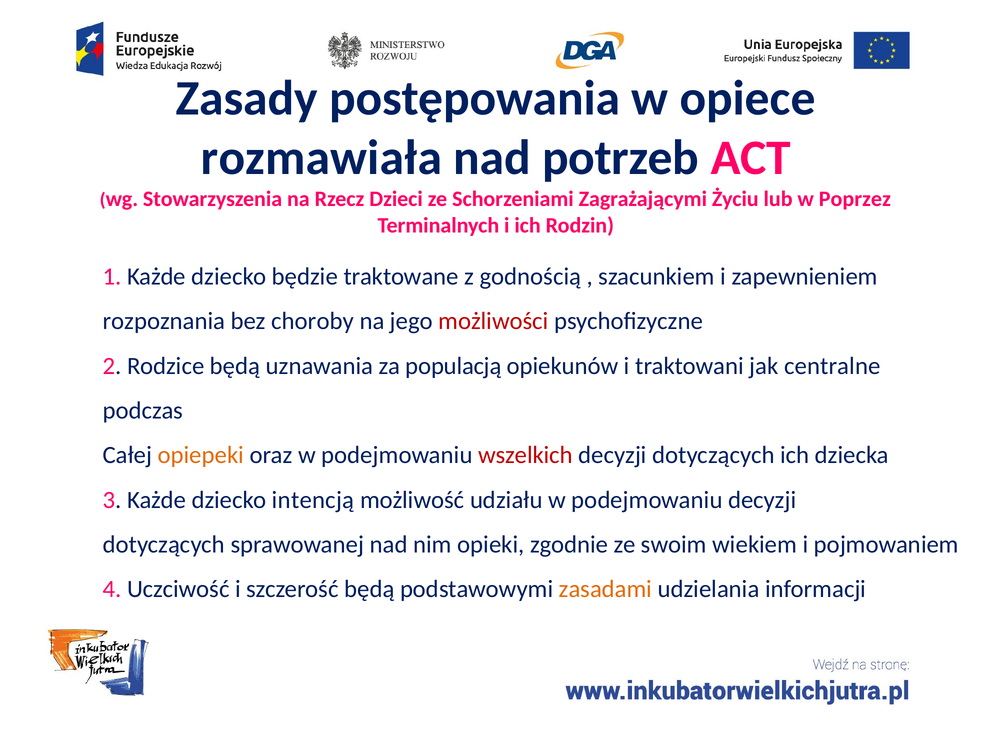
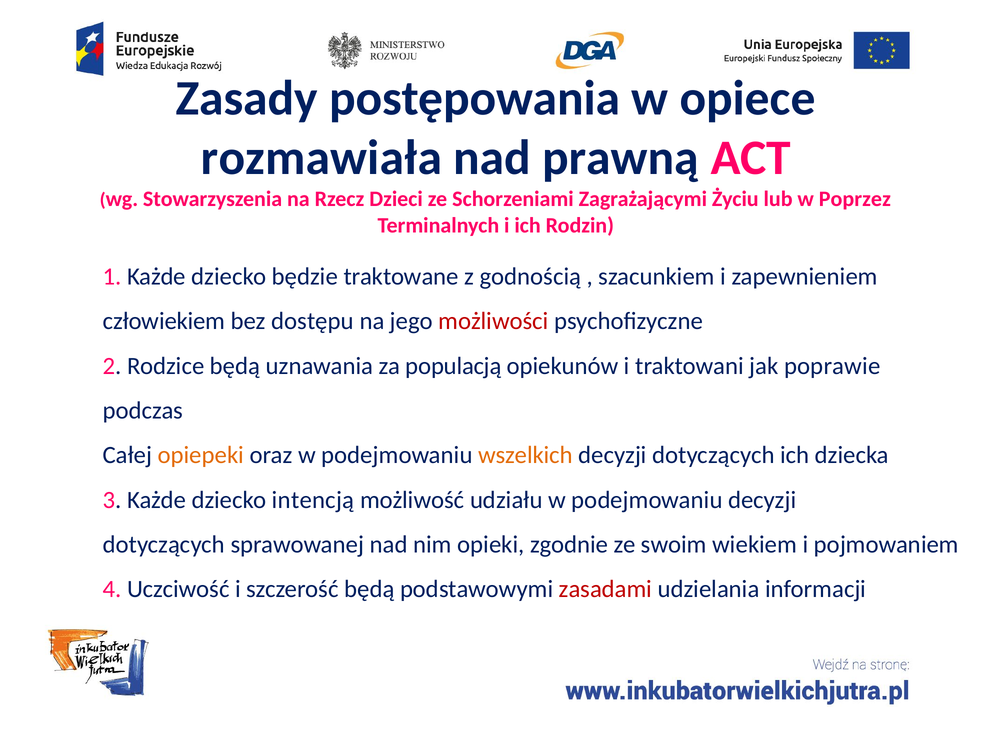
potrzeb: potrzeb -> prawną
rozpoznania: rozpoznania -> człowiekiem
choroby: choroby -> dostępu
centralne: centralne -> poprawie
wszelkich colour: red -> orange
zasadami colour: orange -> red
